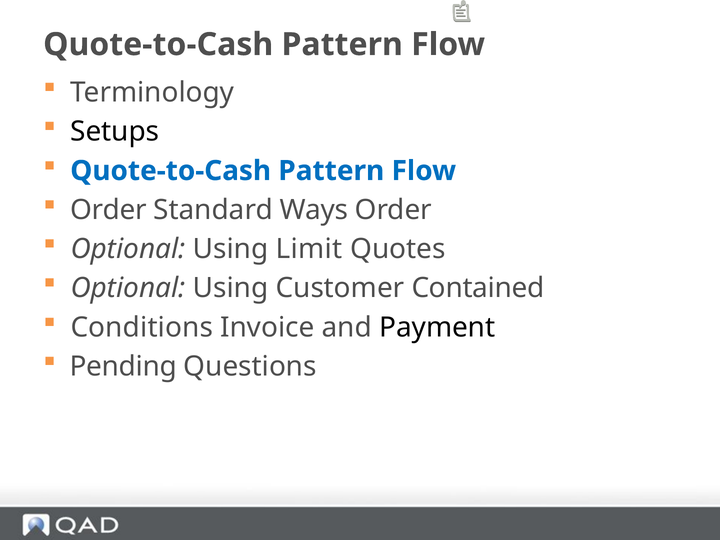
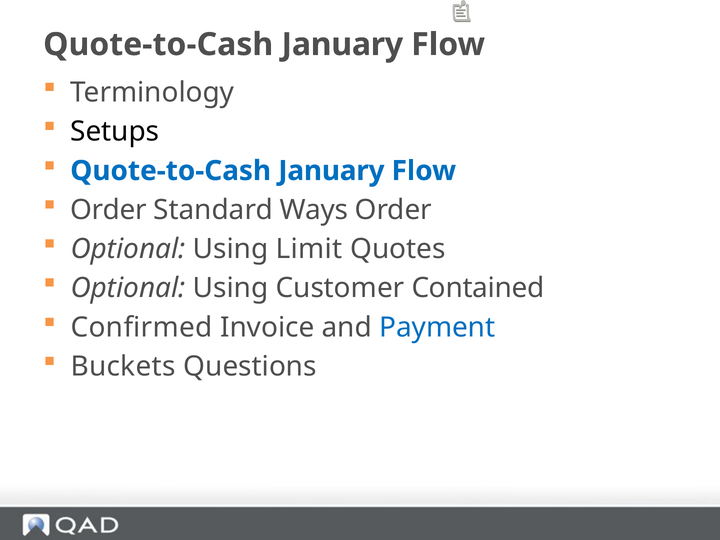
Pattern at (342, 45): Pattern -> January
Pattern at (331, 171): Pattern -> January
Conditions: Conditions -> Confirmed
Payment colour: black -> blue
Pending: Pending -> Buckets
